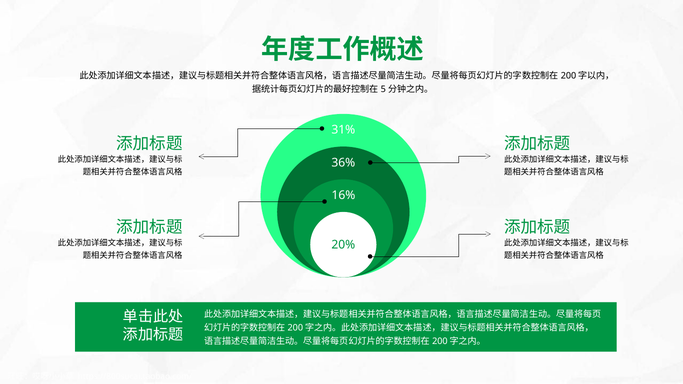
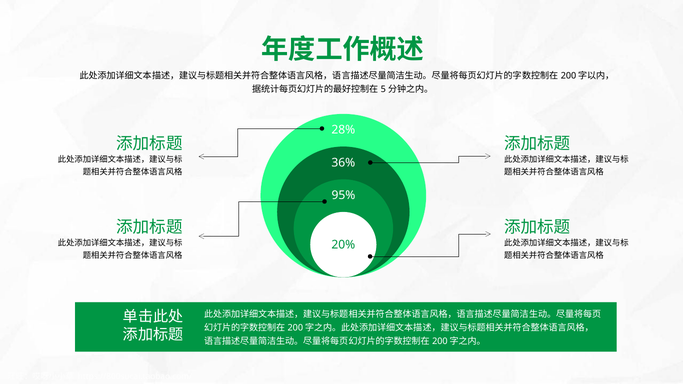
31%: 31% -> 28%
16%: 16% -> 95%
